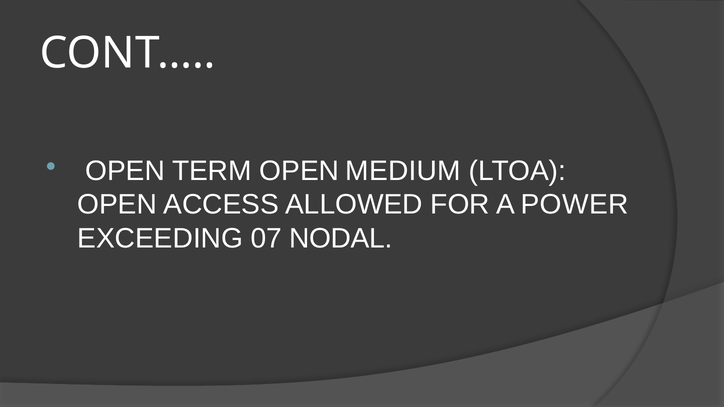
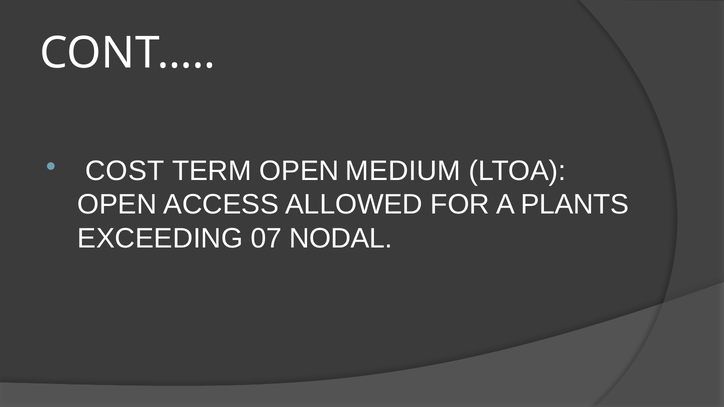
OPEN at (125, 171): OPEN -> COST
POWER: POWER -> PLANTS
